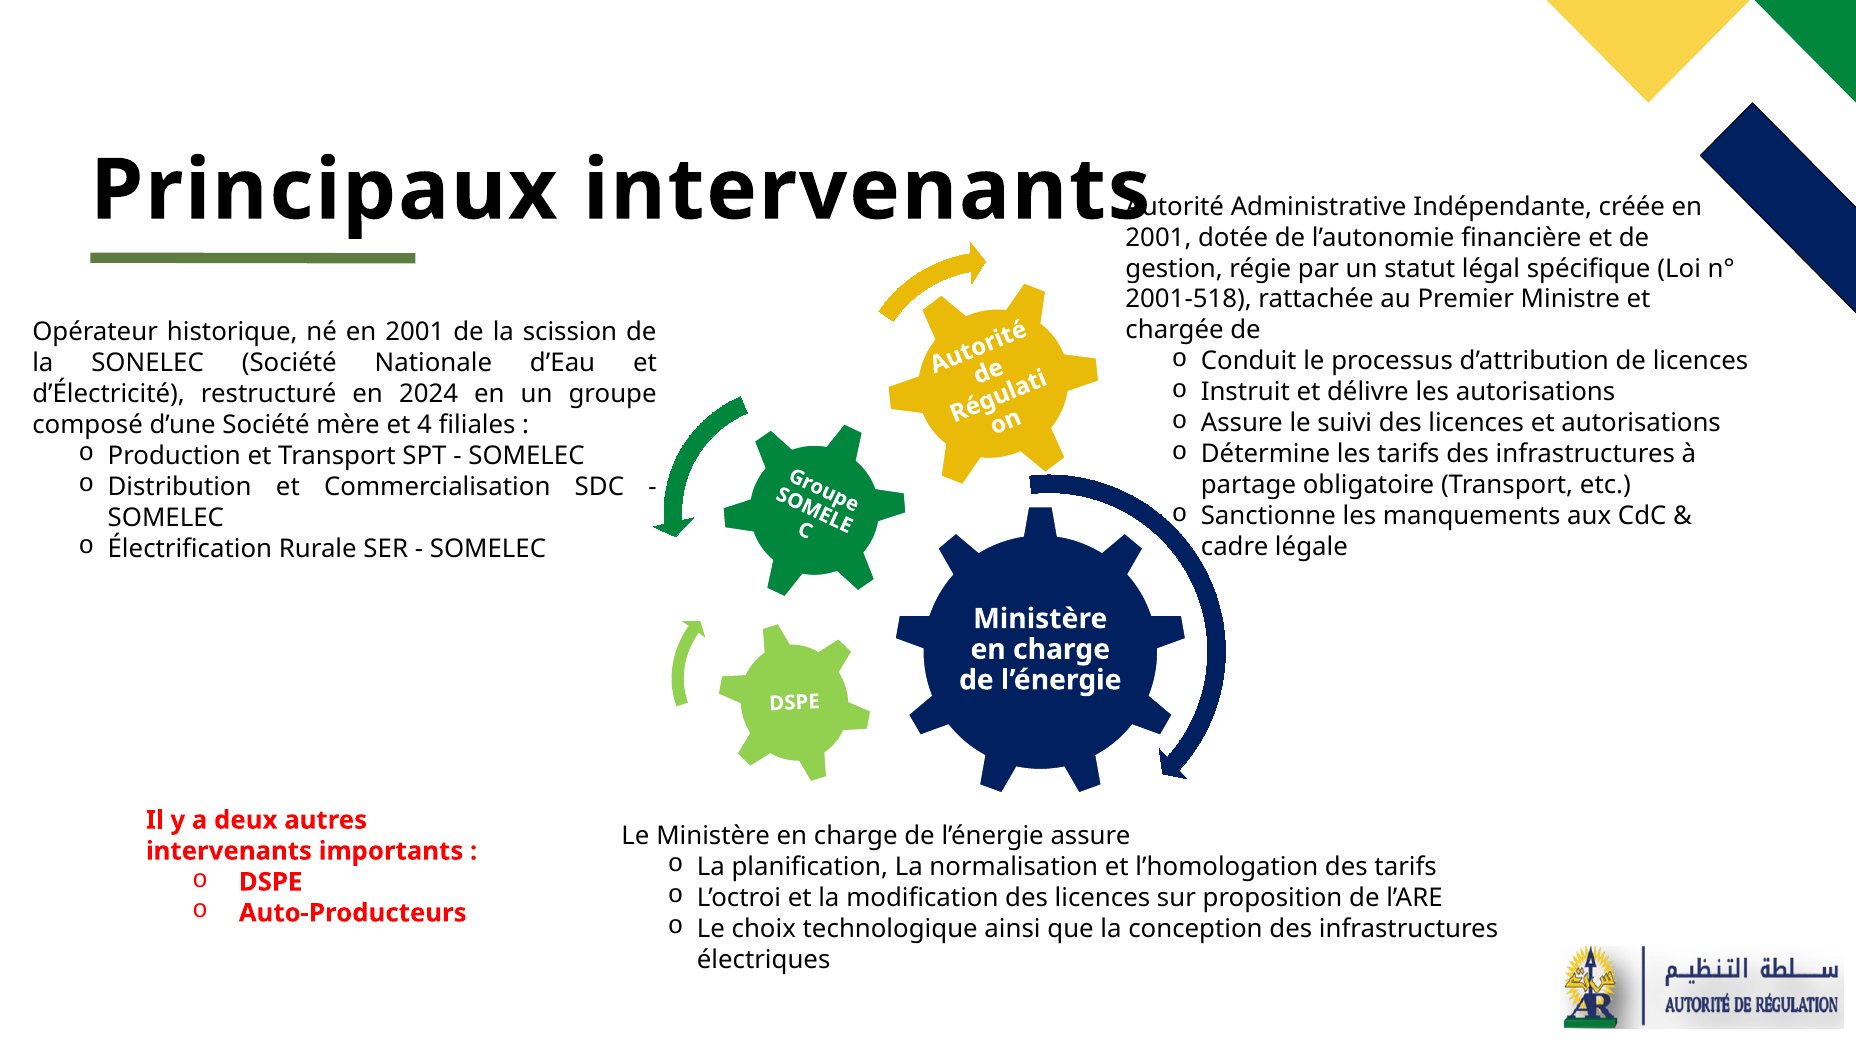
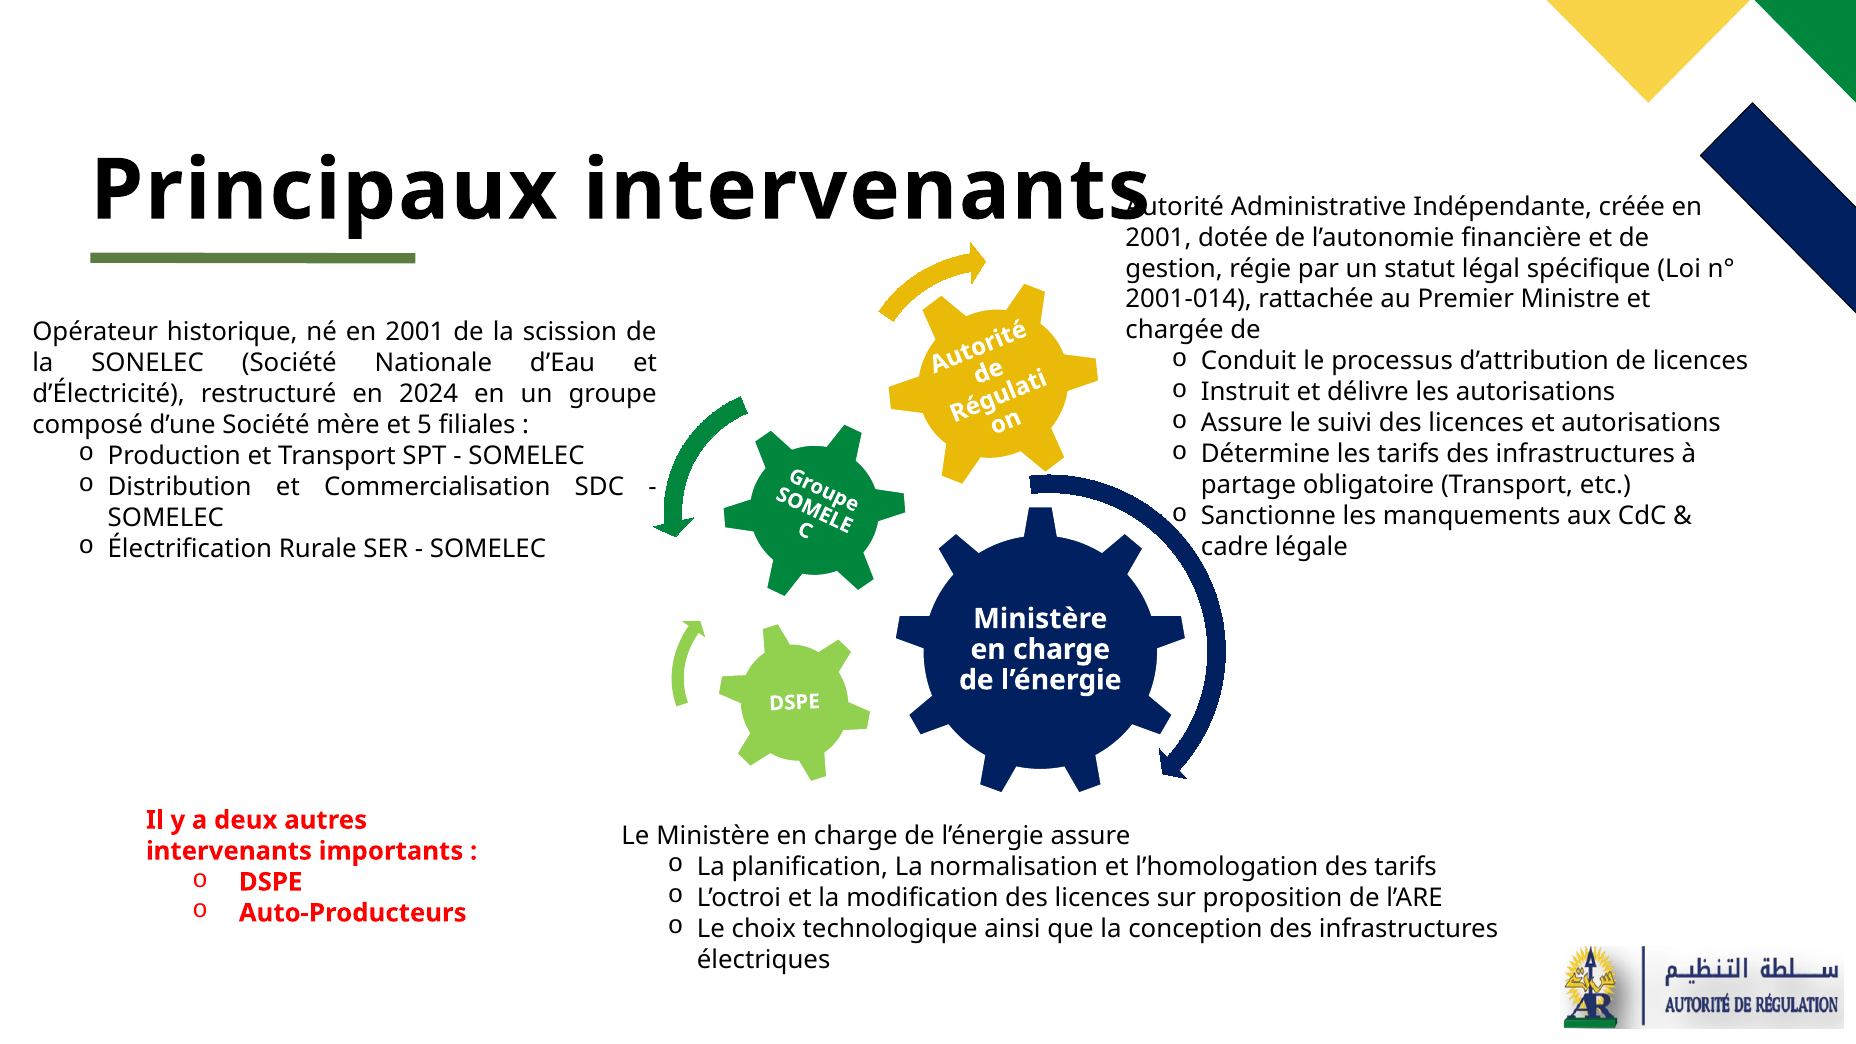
2001-518: 2001-518 -> 2001-014
4: 4 -> 5
